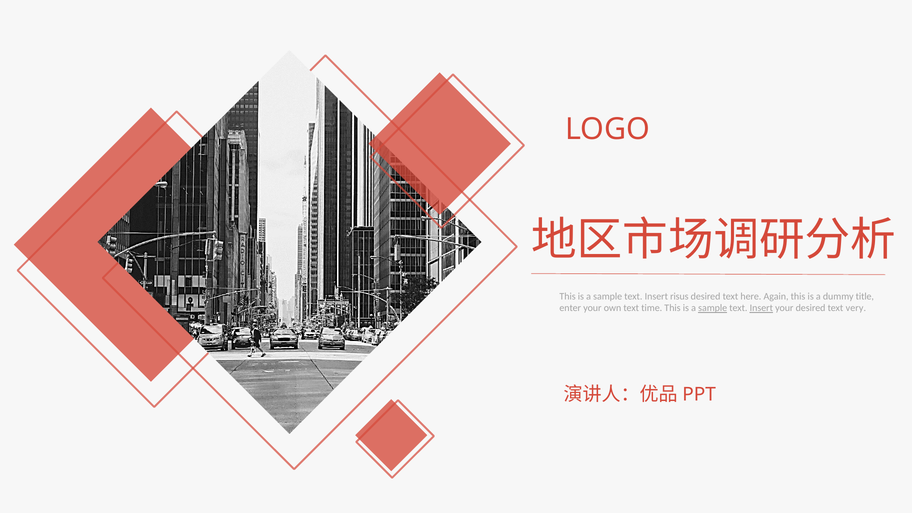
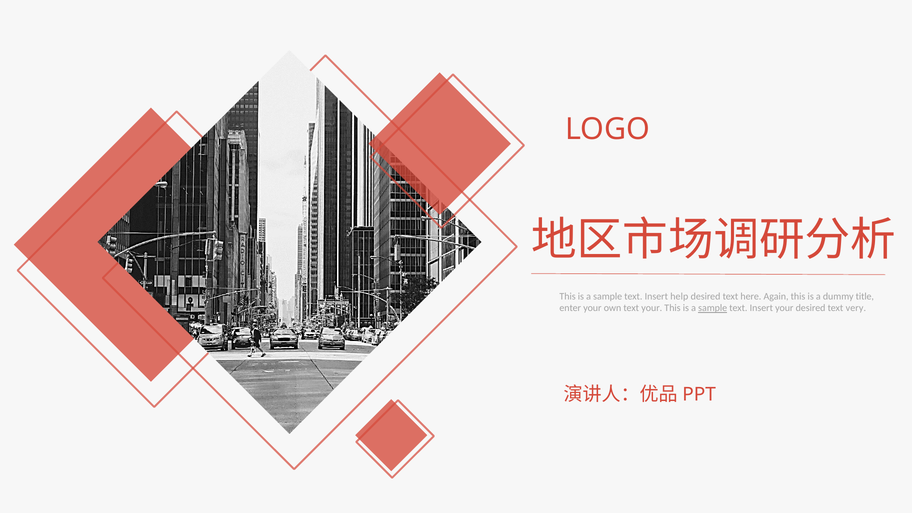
risus: risus -> help
text time: time -> your
Insert at (761, 308) underline: present -> none
